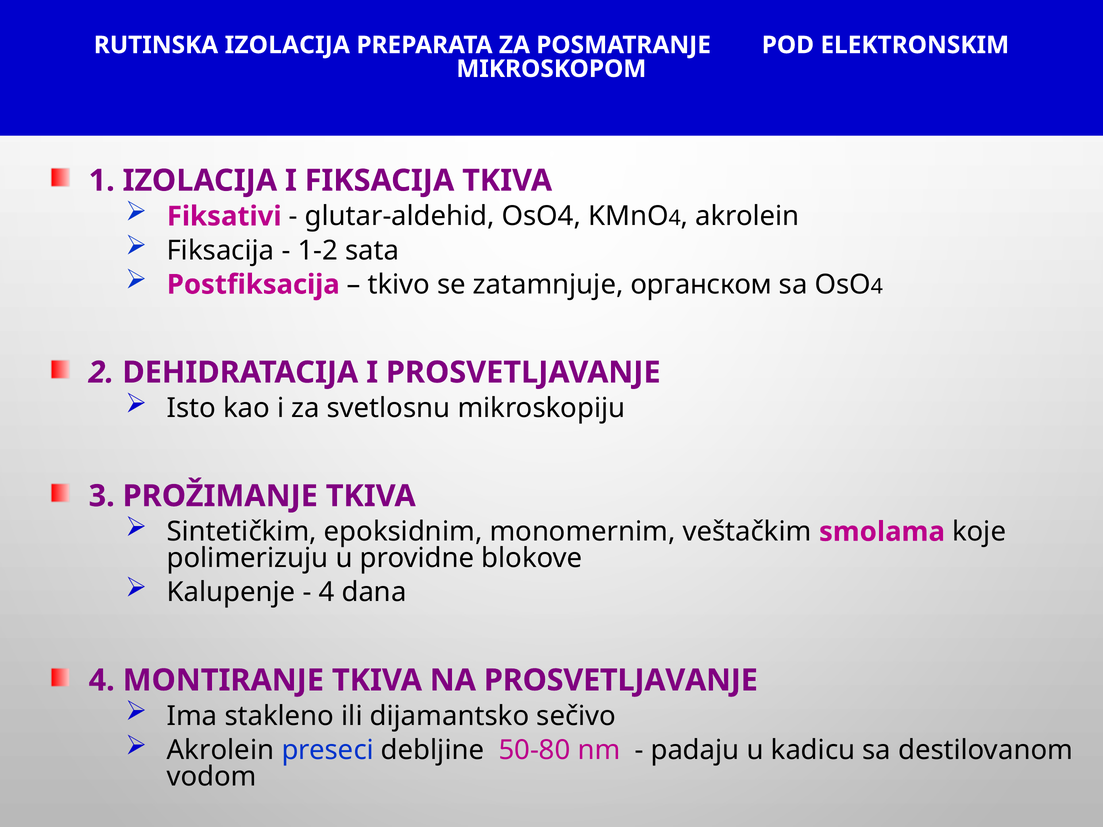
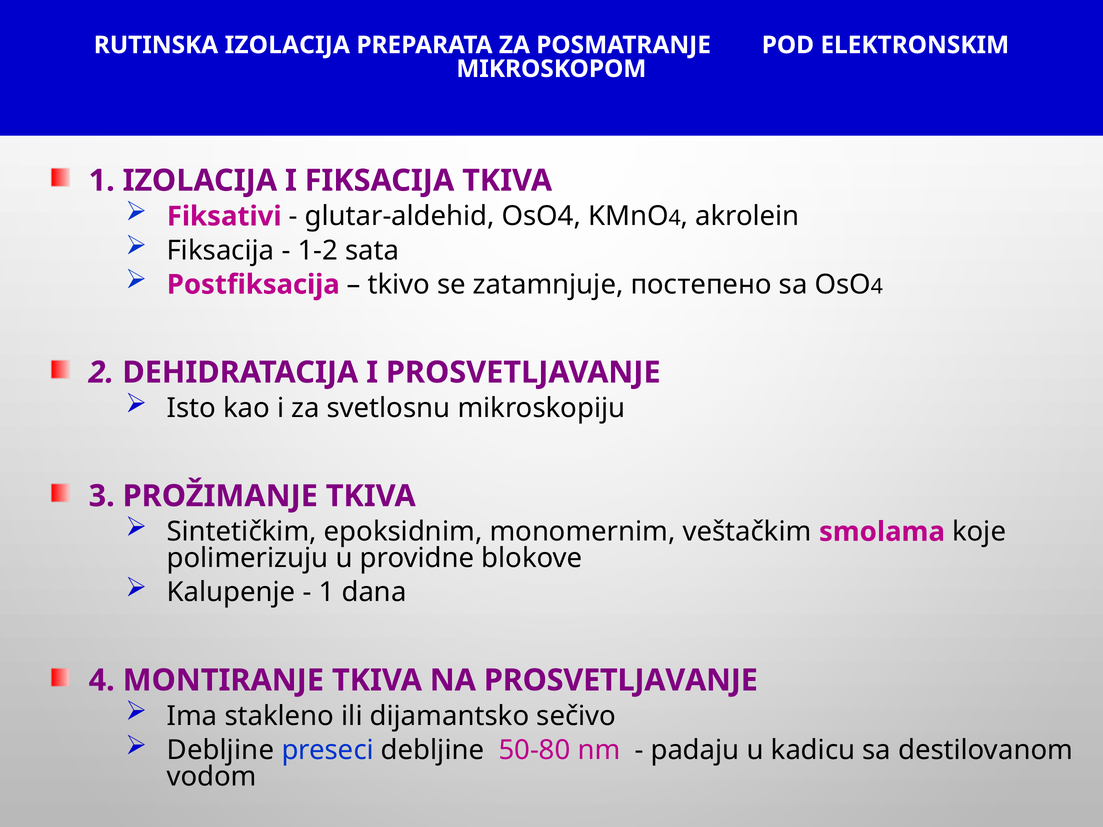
органском: органском -> постепено
4 at (327, 593): 4 -> 1
Akrolein at (221, 750): Akrolein -> Debljine
